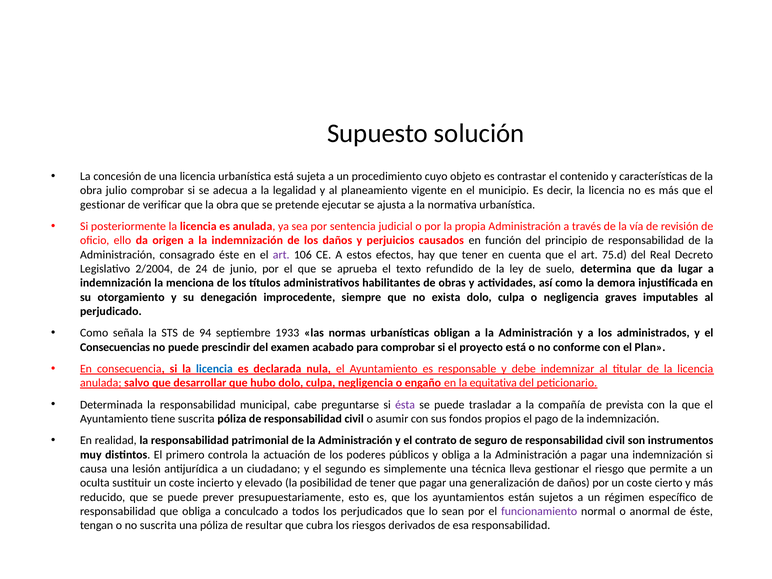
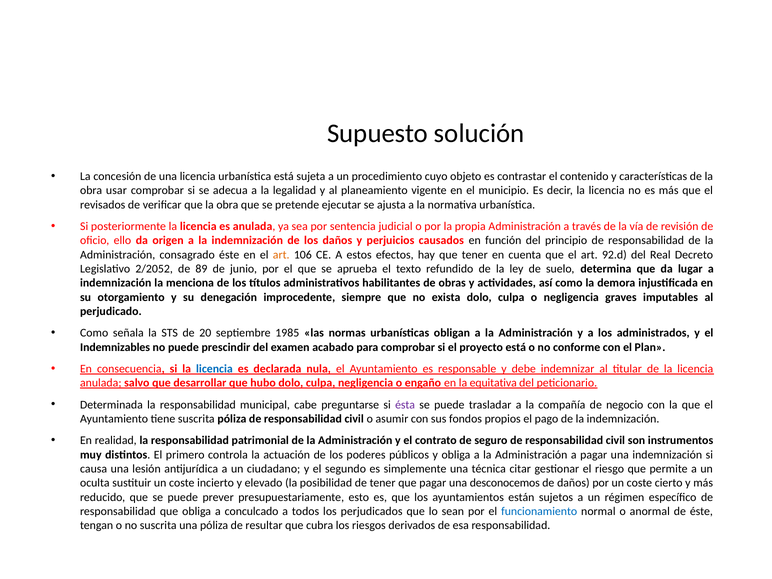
julio: julio -> usar
gestionar at (103, 205): gestionar -> revisados
art at (281, 255) colour: purple -> orange
75.d: 75.d -> 92.d
2/2004: 2/2004 -> 2/2052
24: 24 -> 89
94: 94 -> 20
1933: 1933 -> 1985
Consecuencias: Consecuencias -> Indemnizables
prevista: prevista -> negocio
lleva: lleva -> citar
generalización: generalización -> desconocemos
funcionamiento colour: purple -> blue
